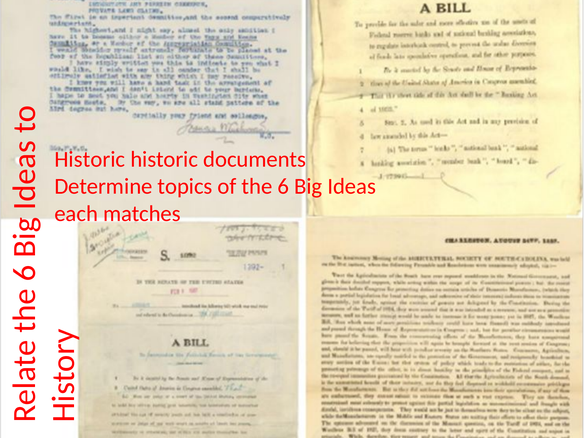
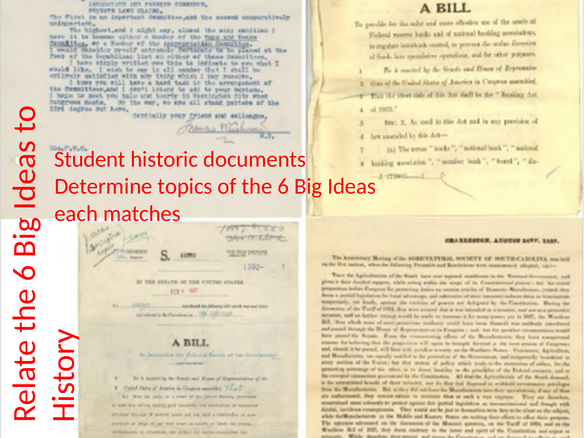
Historic at (90, 159): Historic -> Student
